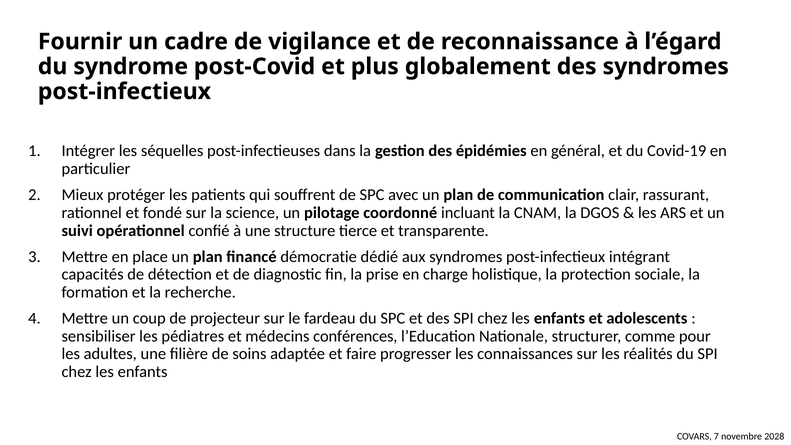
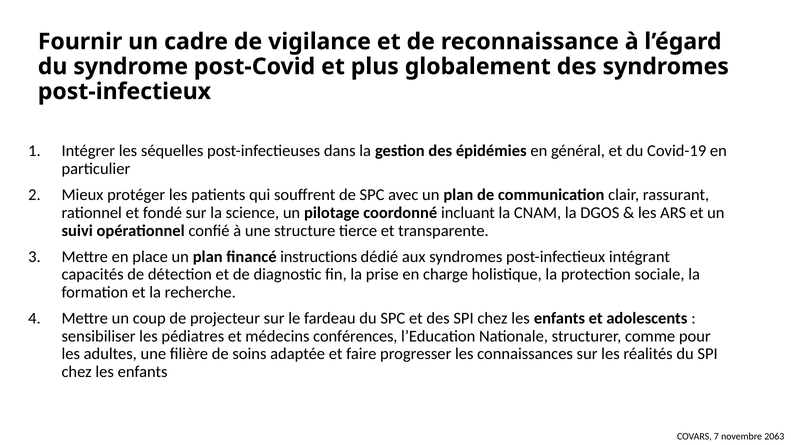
démocratie: démocratie -> instructions
2028: 2028 -> 2063
